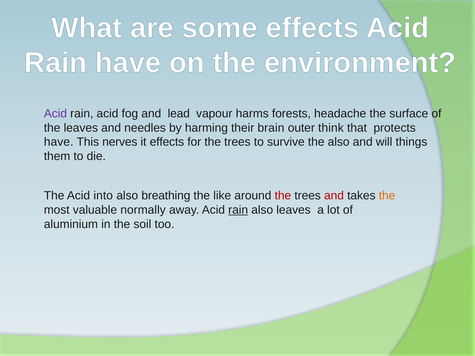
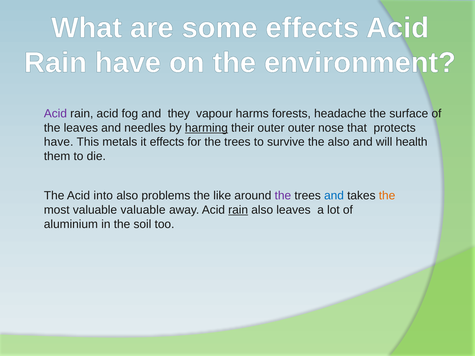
lead: lead -> they
harming underline: none -> present
their brain: brain -> outer
think: think -> nose
nerves: nerves -> metals
things: things -> health
breathing: breathing -> problems
the at (283, 196) colour: red -> purple
and at (334, 196) colour: red -> blue
valuable normally: normally -> valuable
